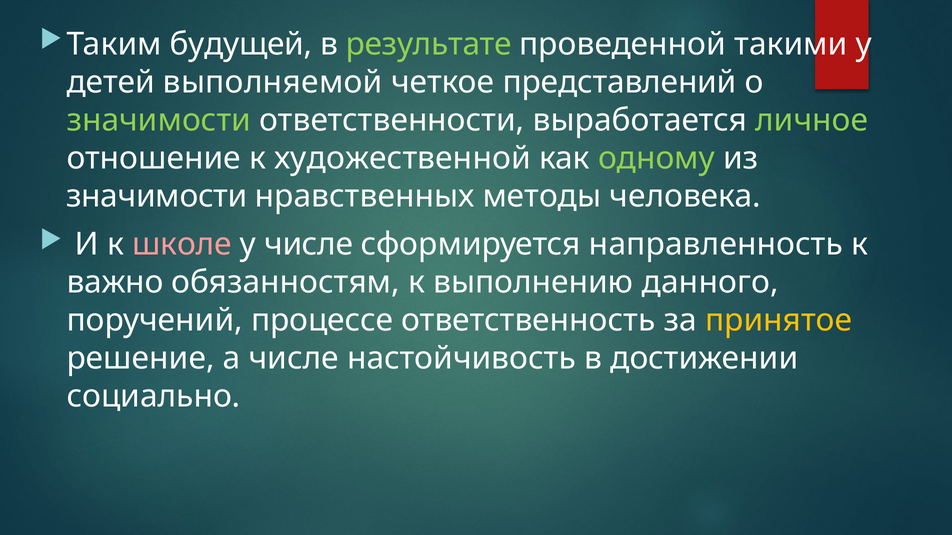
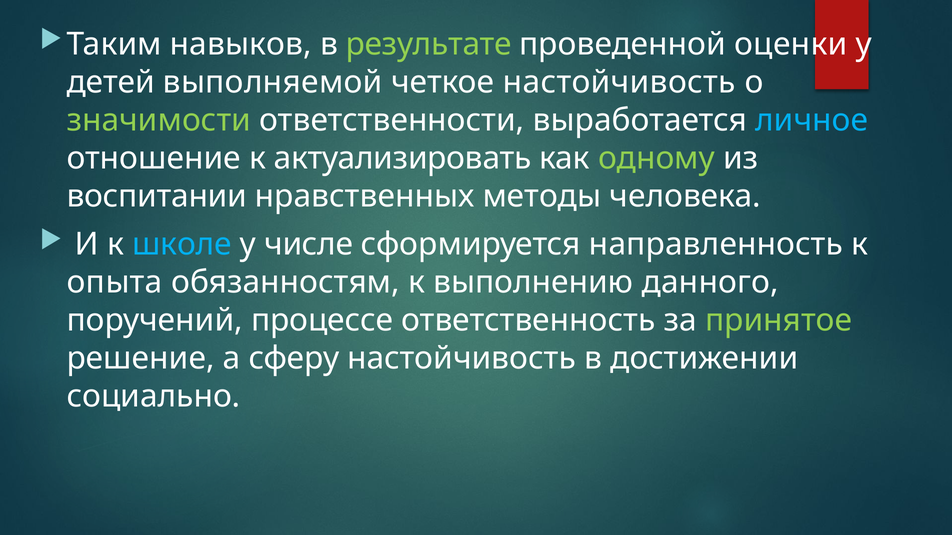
будущей: будущей -> навыков
такими: такими -> оценки
четкое представлений: представлений -> настойчивость
личное colour: light green -> light blue
художественной: художественной -> актуализировать
значимости at (157, 197): значимости -> воспитании
школе colour: pink -> light blue
важно: важно -> опыта
принятое colour: yellow -> light green
а числе: числе -> сферу
